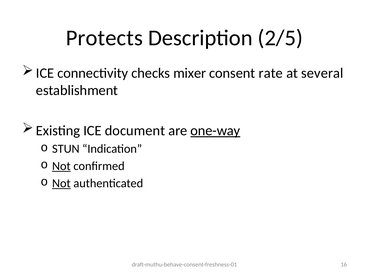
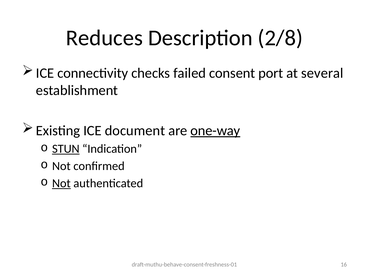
Protects: Protects -> Reduces
2/5: 2/5 -> 2/8
mixer: mixer -> failed
rate: rate -> port
STUN underline: none -> present
Not at (61, 166) underline: present -> none
